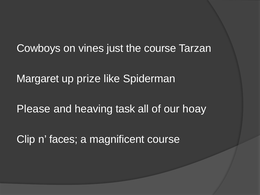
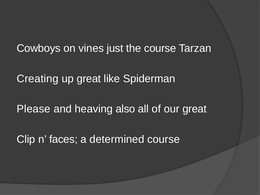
Margaret: Margaret -> Creating
up prize: prize -> great
task: task -> also
our hoay: hoay -> great
magnificent: magnificent -> determined
